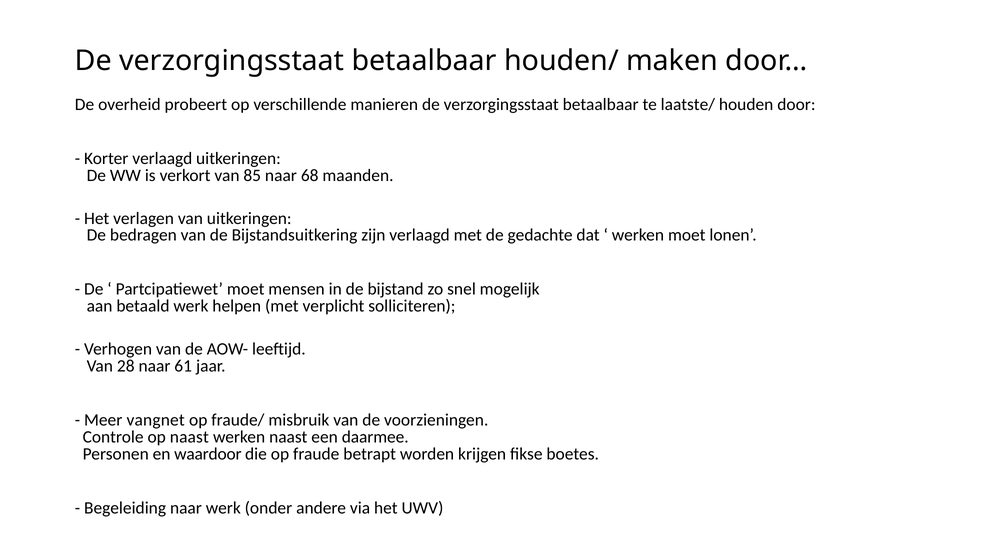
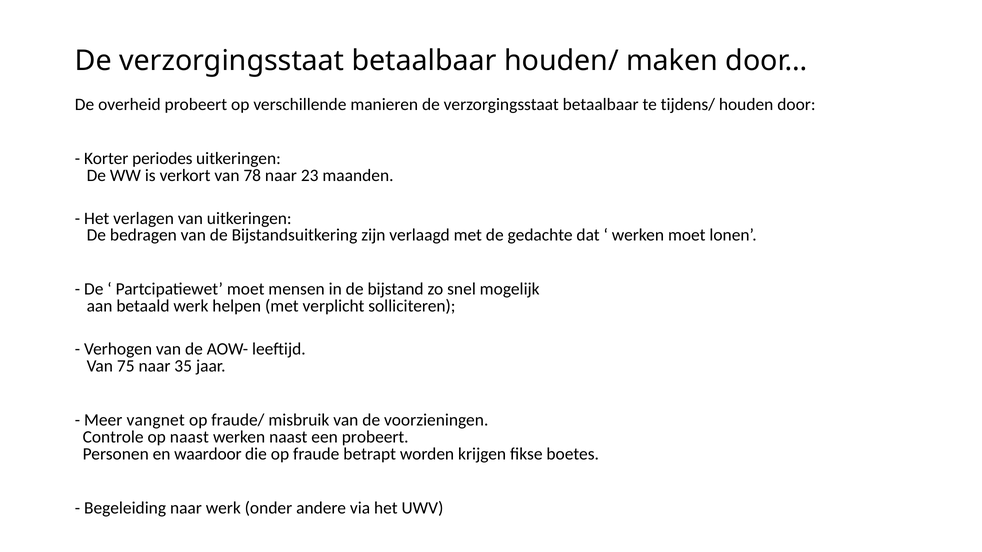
laatste/: laatste/ -> tijdens/
Korter verlaagd: verlaagd -> periodes
85: 85 -> 78
68: 68 -> 23
28: 28 -> 75
61: 61 -> 35
een daarmee: daarmee -> probeert
